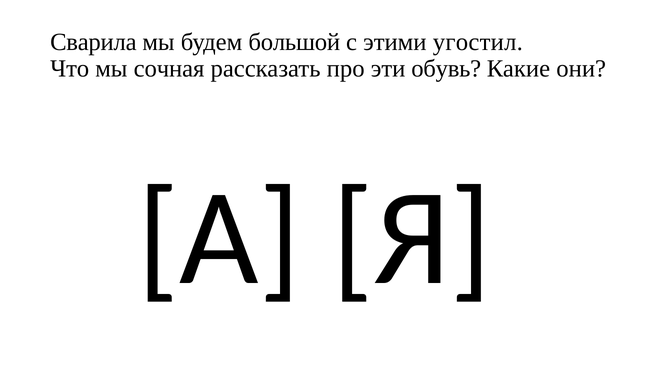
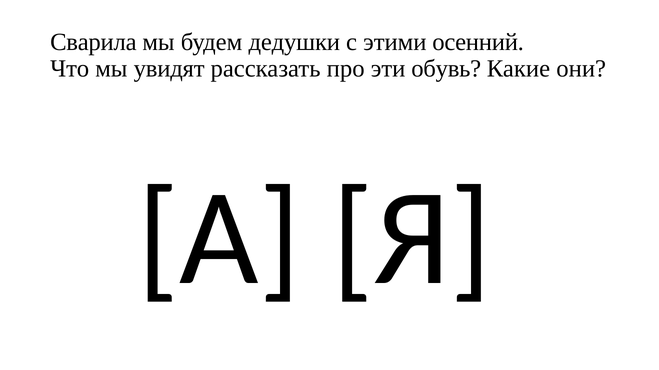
большой: большой -> дедушки
угостил: угостил -> осенний
сочная: сочная -> увидят
